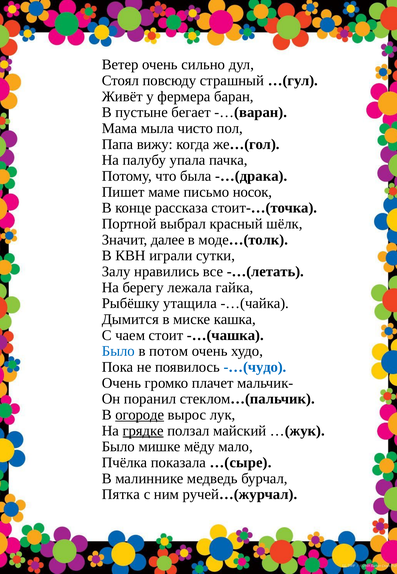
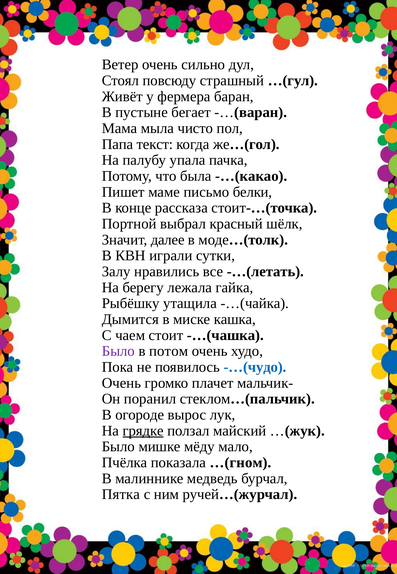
вижу: вижу -> текст
-…(драка: -…(драка -> -…(какао
носок: носок -> белки
Было at (118, 351) colour: blue -> purple
огороде underline: present -> none
…(сыре: …(сыре -> …(гном
